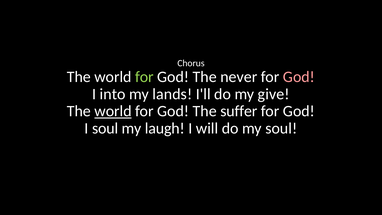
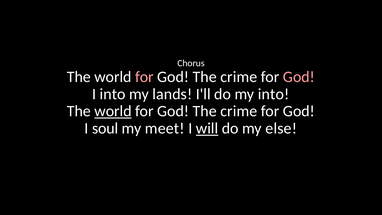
for at (144, 77) colour: light green -> pink
never at (239, 77): never -> crime
my give: give -> into
suffer at (239, 111): suffer -> crime
laugh: laugh -> meet
will underline: none -> present
my soul: soul -> else
